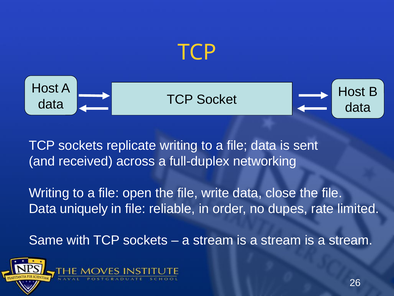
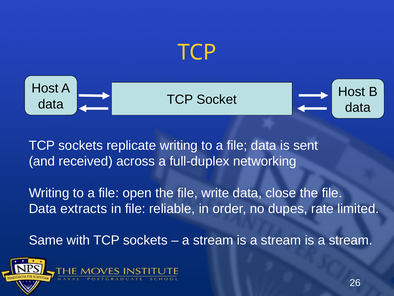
uniquely: uniquely -> extracts
